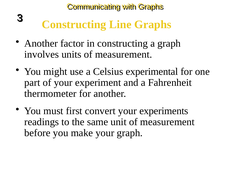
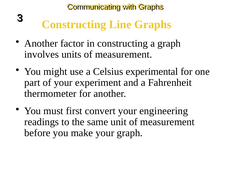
experiments: experiments -> engineering
